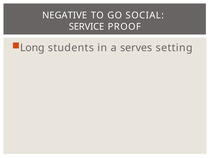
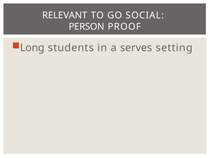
NEGATIVE: NEGATIVE -> RELEVANT
SERVICE: SERVICE -> PERSON
